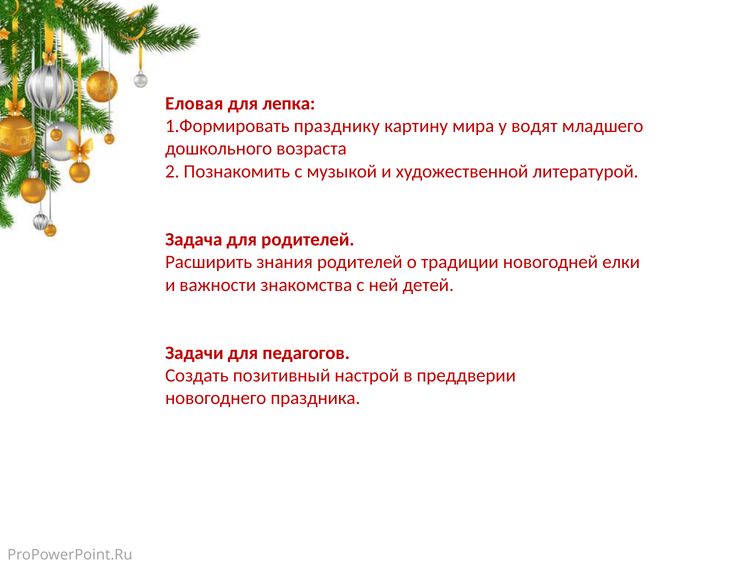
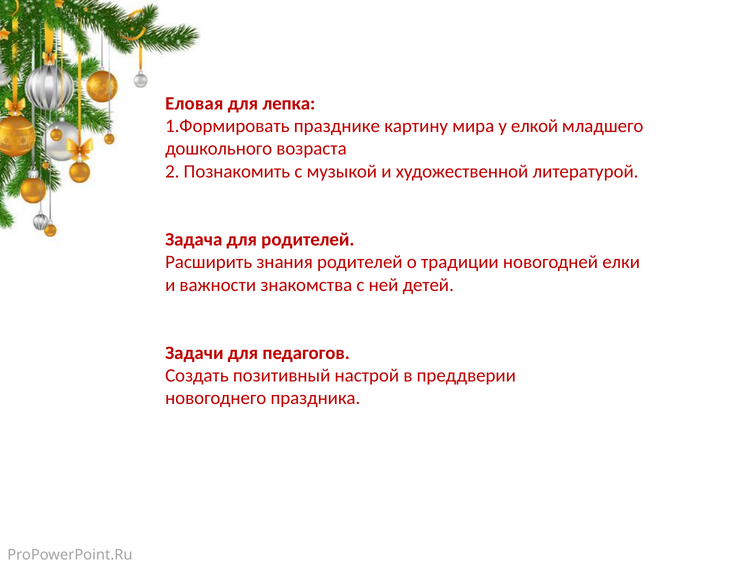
празднику: празднику -> празднике
водят: водят -> елкой
